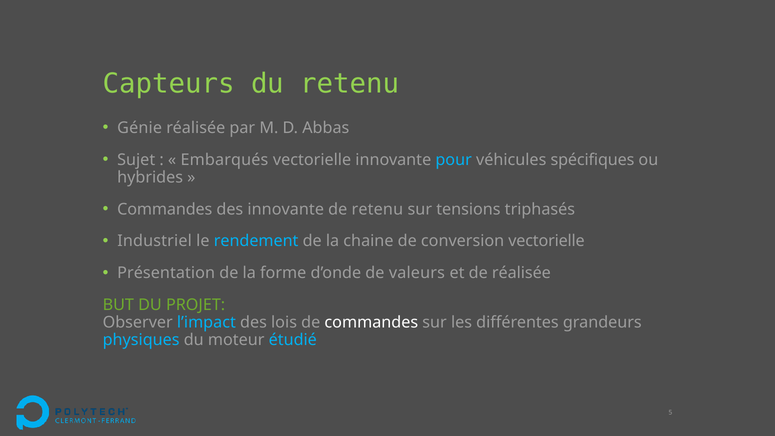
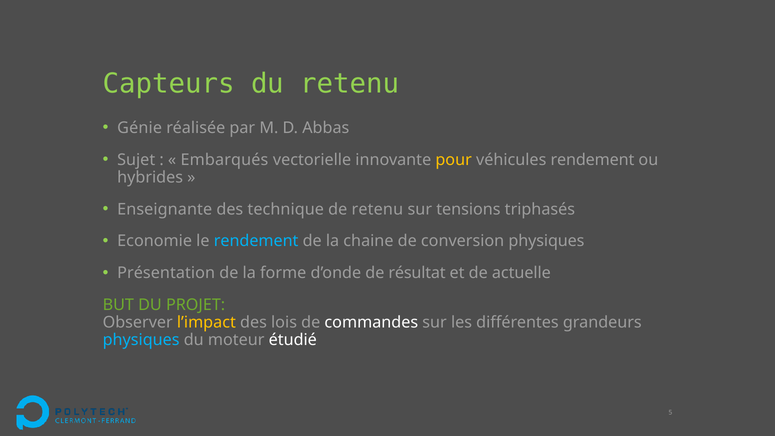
pour colour: light blue -> yellow
véhicules spécifiques: spécifiques -> rendement
Commandes at (165, 209): Commandes -> Enseignante
des innovante: innovante -> technique
Industriel: Industriel -> Economie
conversion vectorielle: vectorielle -> physiques
valeurs: valeurs -> résultat
de réalisée: réalisée -> actuelle
l’impact colour: light blue -> yellow
étudié colour: light blue -> white
